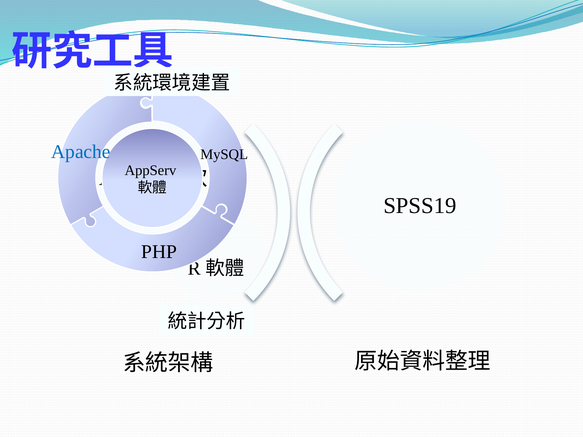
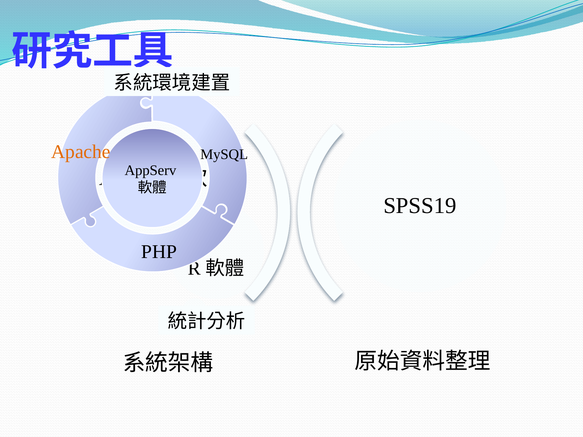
Apache colour: blue -> orange
